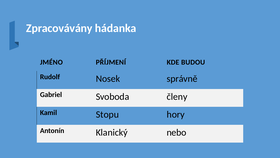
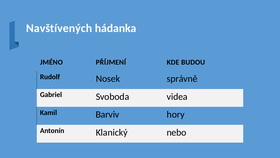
Zpracovávány: Zpracovávány -> Navštívených
členy: členy -> videa
Stopu: Stopu -> Barviv
